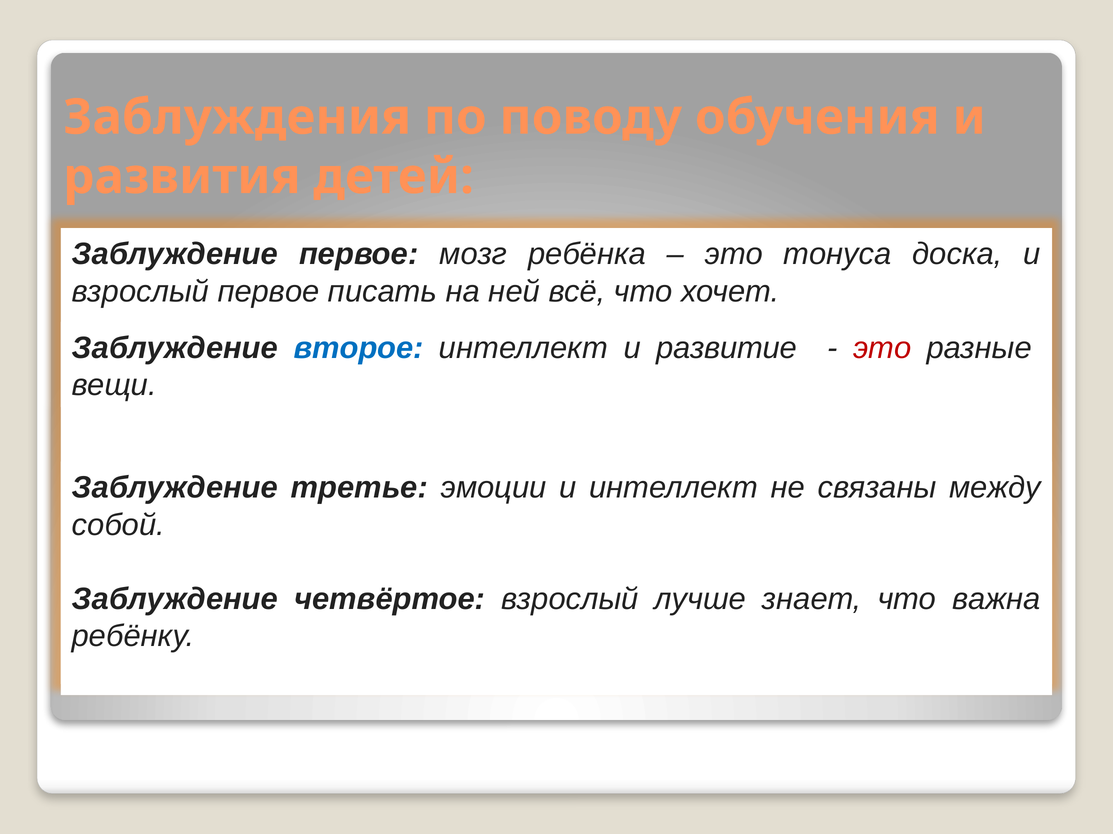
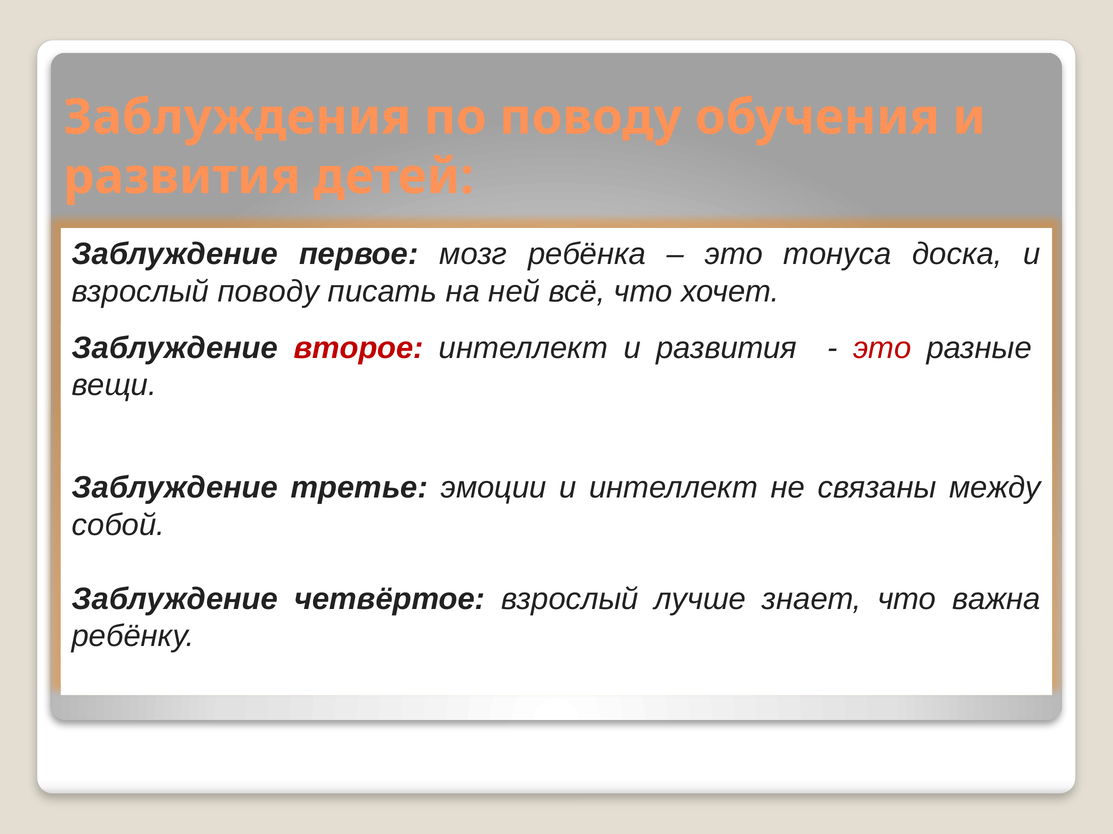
взрослый первое: первое -> поводу
второе colour: blue -> red
интеллект и развитие: развитие -> развития
